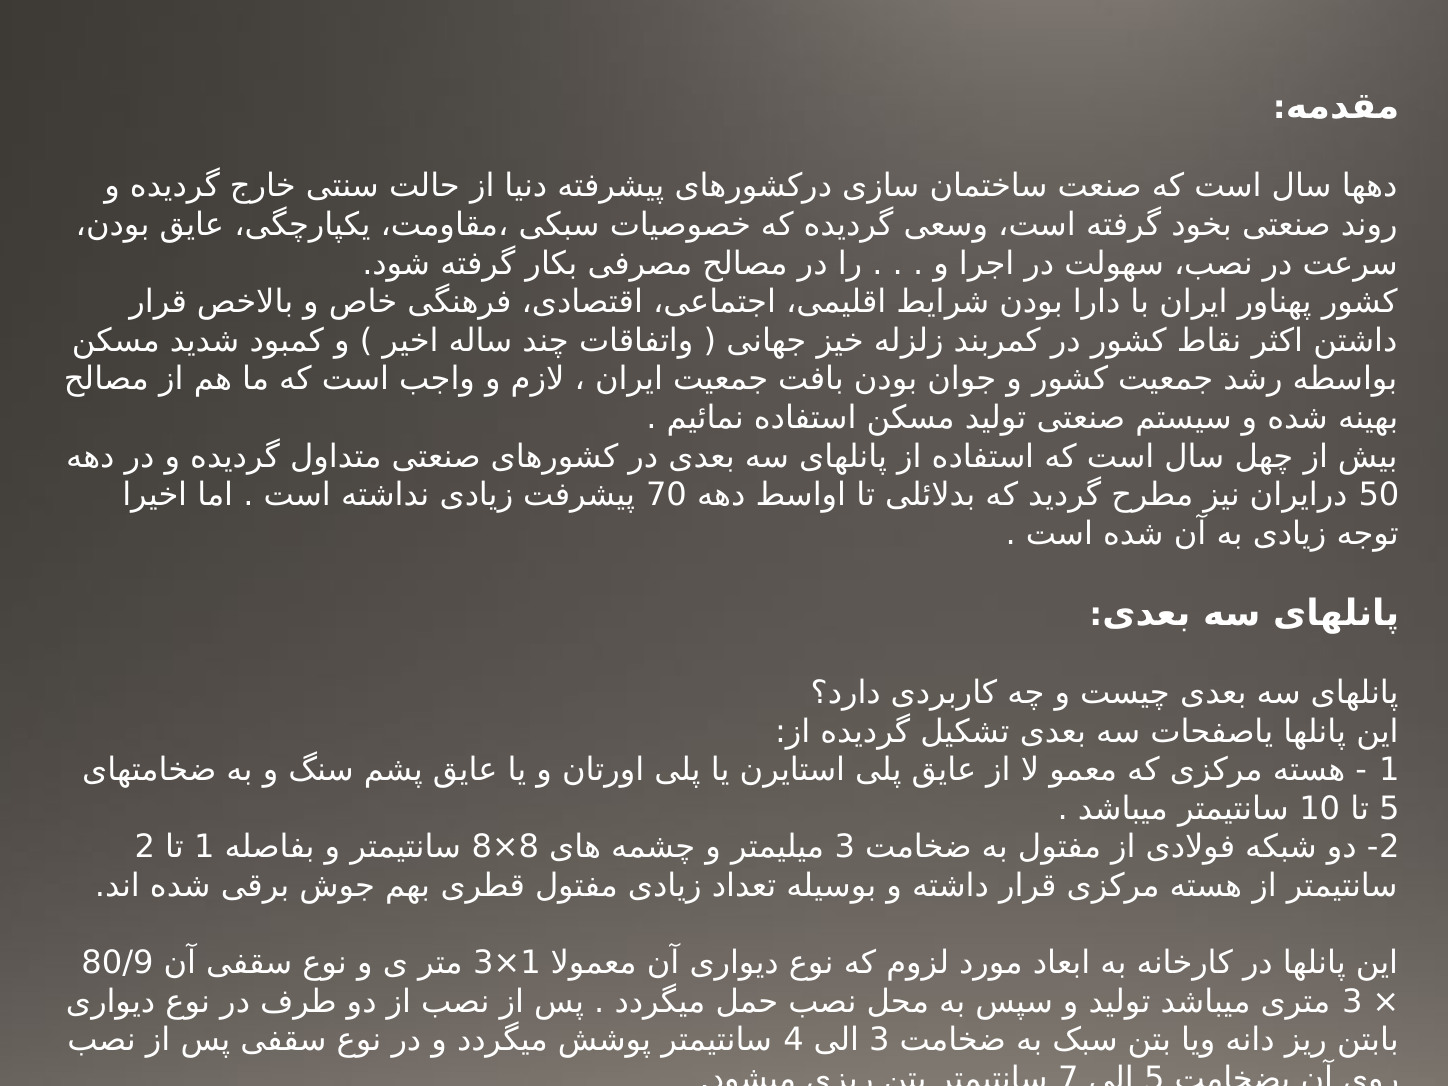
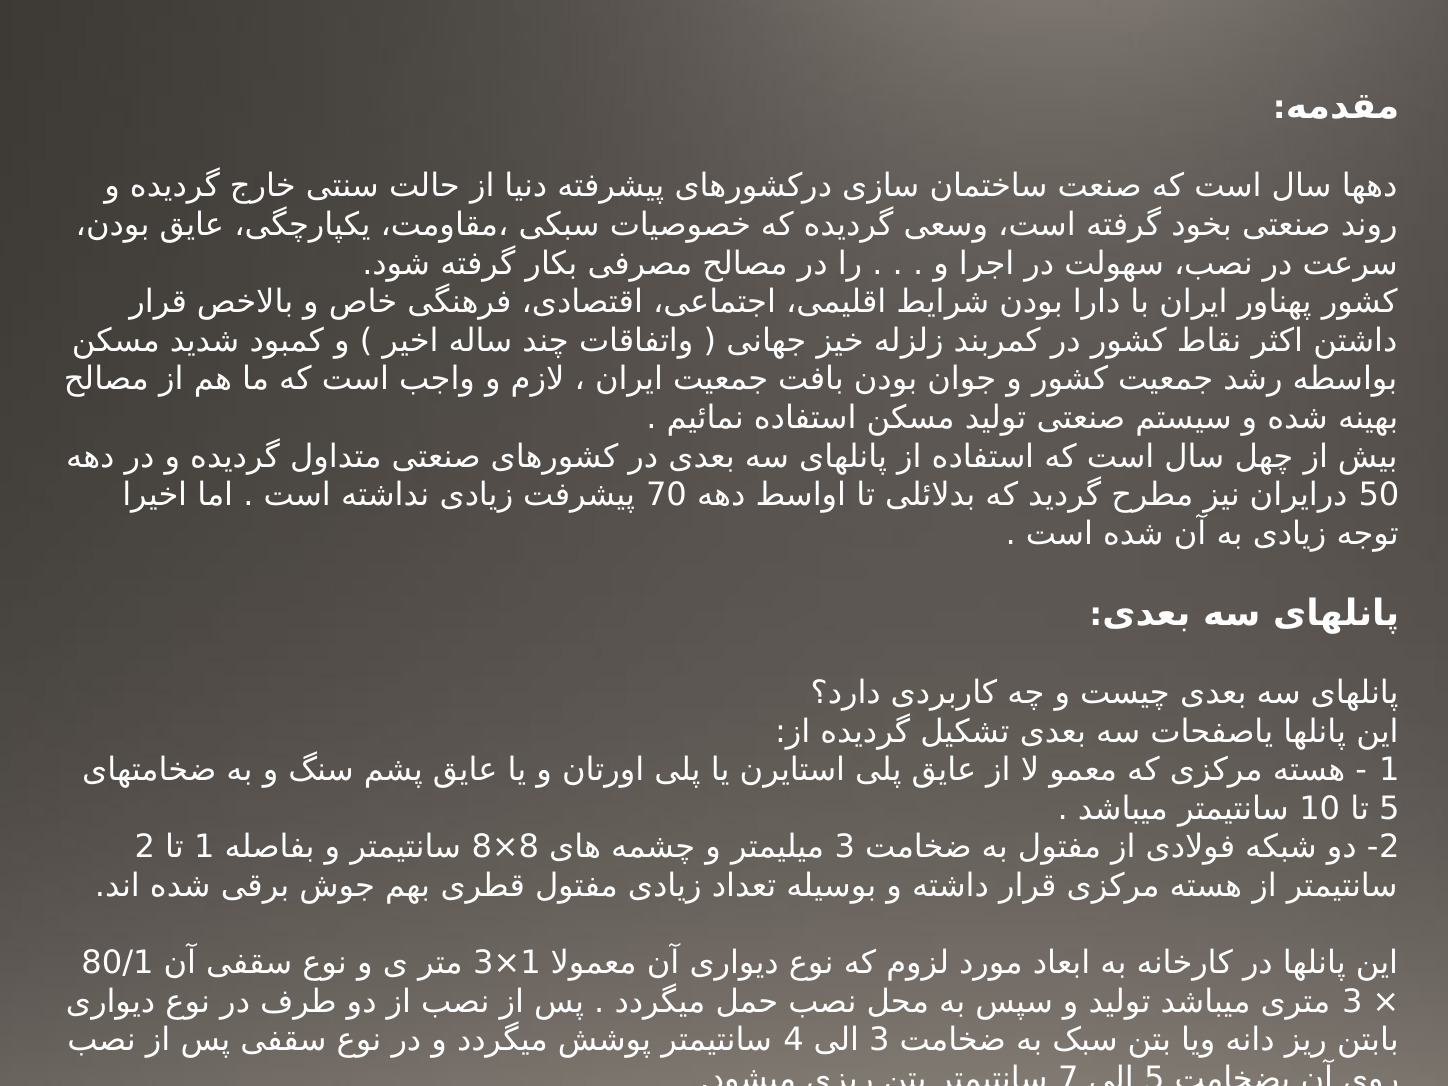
80/9: 80/9 -> 80/1
